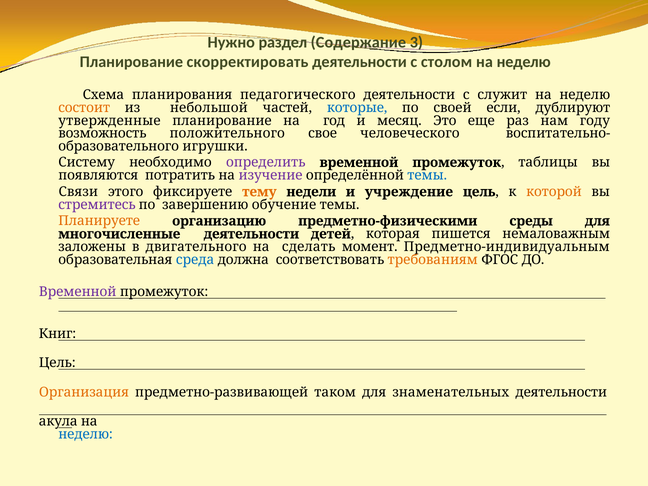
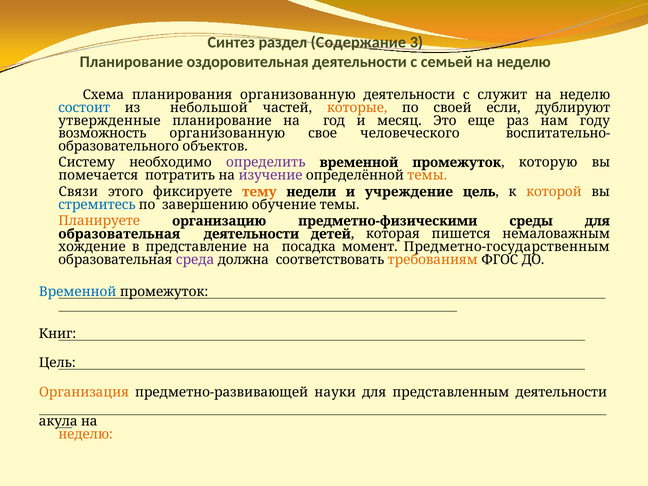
Нужно: Нужно -> Синтез
скорректировать: скорректировать -> оздоровительная
столом: столом -> семьей
планирования педагогического: педагогического -> организованную
состоит colour: orange -> blue
которые colour: blue -> orange
возможность положительного: положительного -> организованную
игрушки: игрушки -> объектов
таблицы: таблицы -> которую
появляются: появляются -> помечается
темы at (427, 175) colour: blue -> orange
стремитесь colour: purple -> blue
многочисленные at (119, 234): многочисленные -> образовательная
заложены: заложены -> хождение
двигательного: двигательного -> представление
сделать: сделать -> посадка
Предметно-индивидуальным: Предметно-индивидуальным -> Предметно-государственным
среда colour: blue -> purple
Временной at (78, 292) colour: purple -> blue
таком: таком -> науки
знаменательных: знаменательных -> представленным
неделю at (86, 434) colour: blue -> orange
